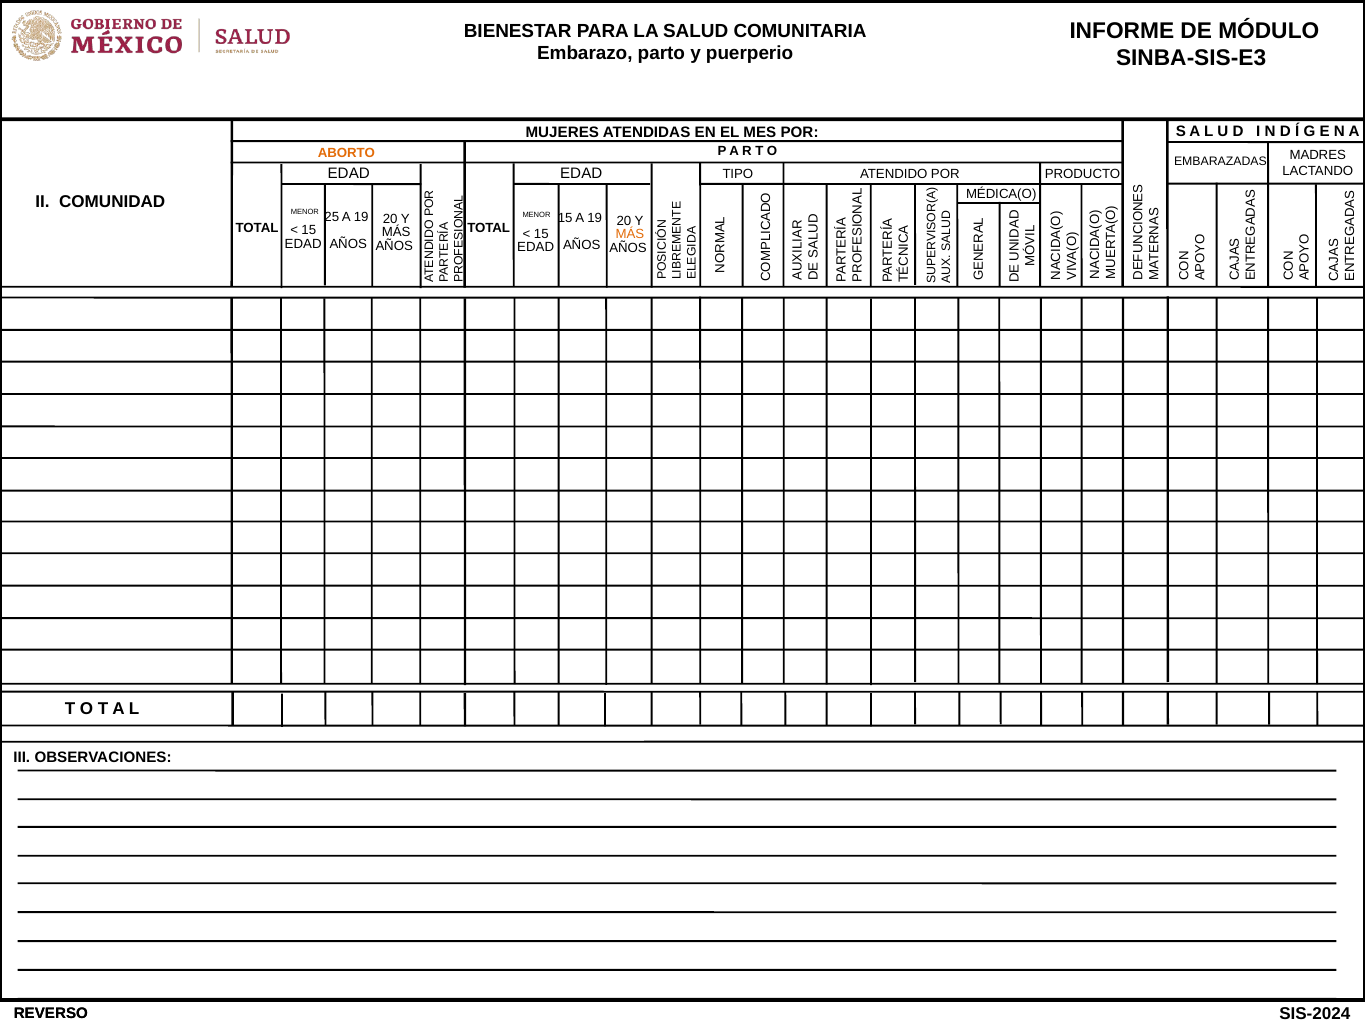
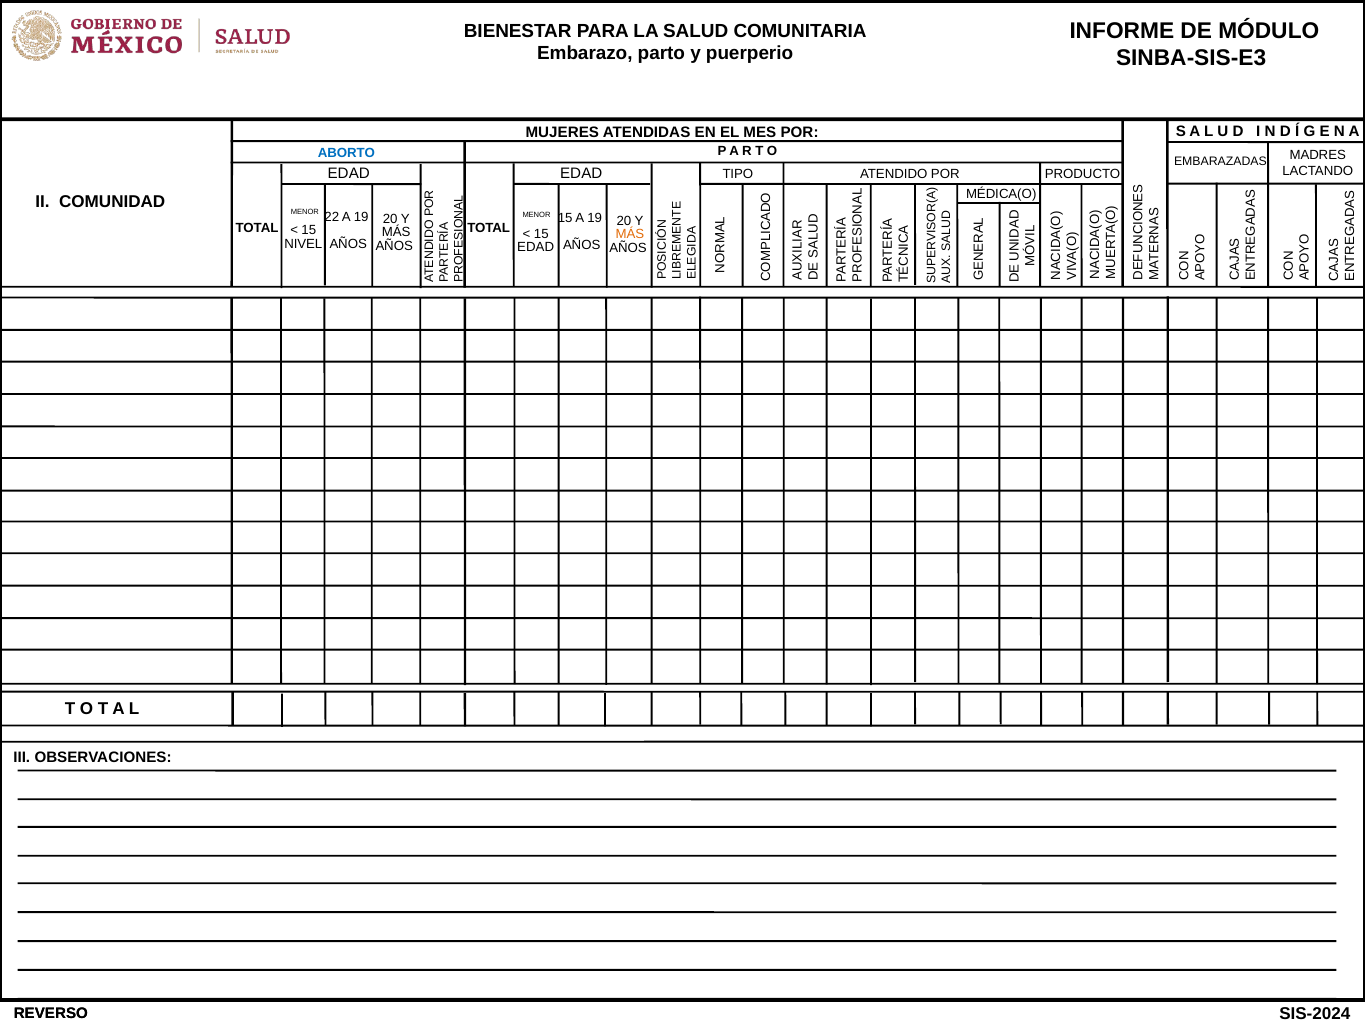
ABORTO colour: orange -> blue
25: 25 -> 22
EDAD at (303, 244): EDAD -> NIVEL
